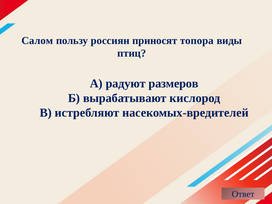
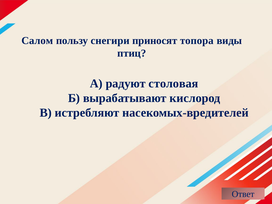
россиян: россиян -> снегири
размеров: размеров -> столовая
